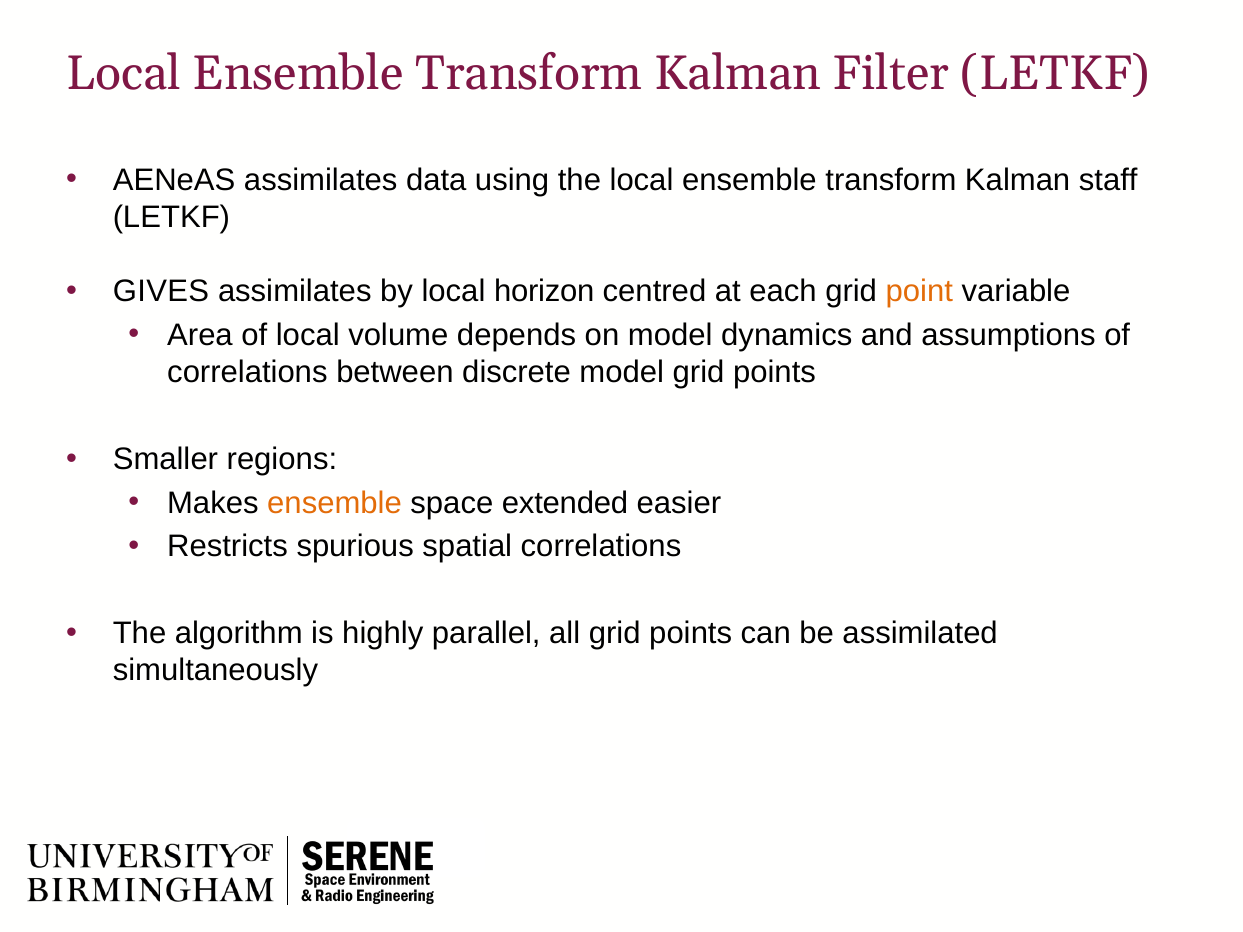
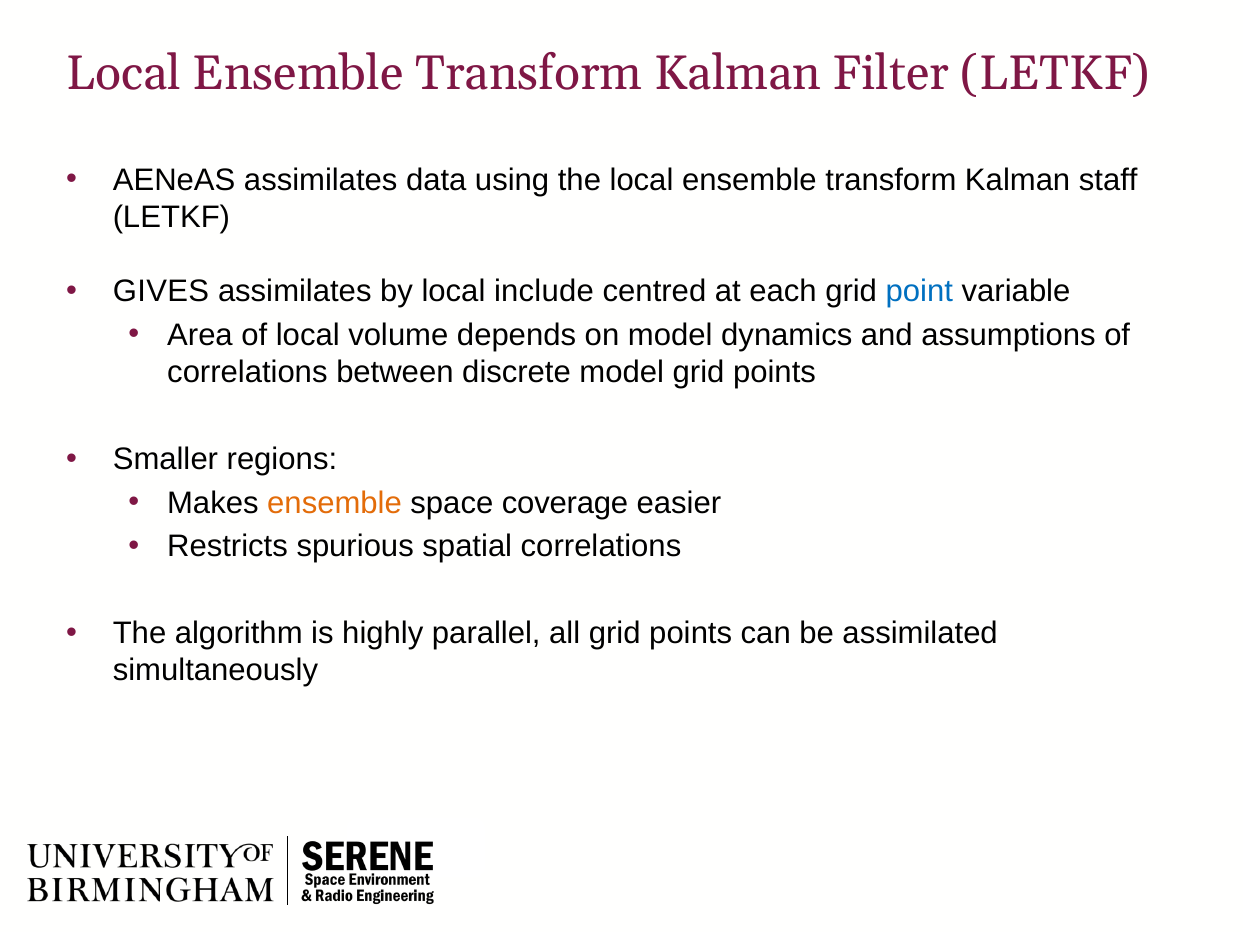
horizon: horizon -> include
point colour: orange -> blue
extended: extended -> coverage
